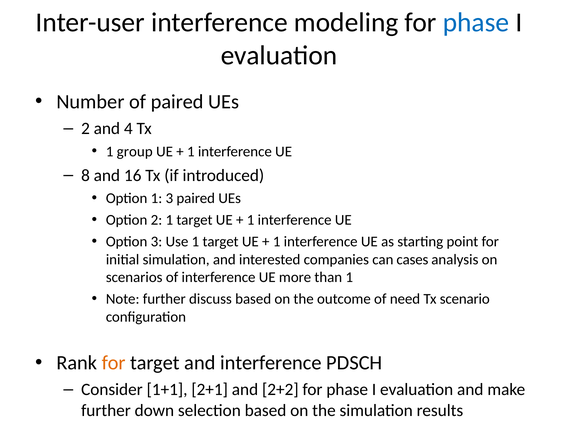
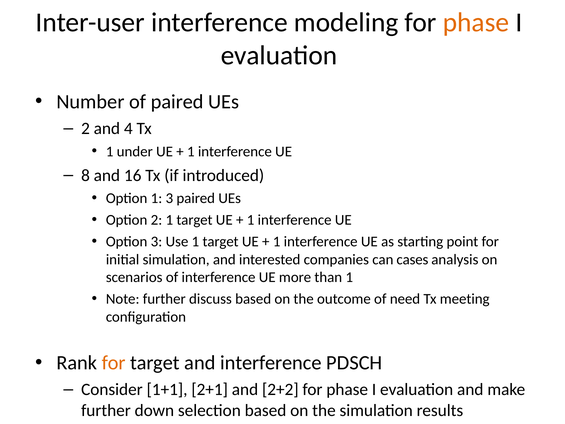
phase at (476, 22) colour: blue -> orange
group: group -> under
scenario: scenario -> meeting
